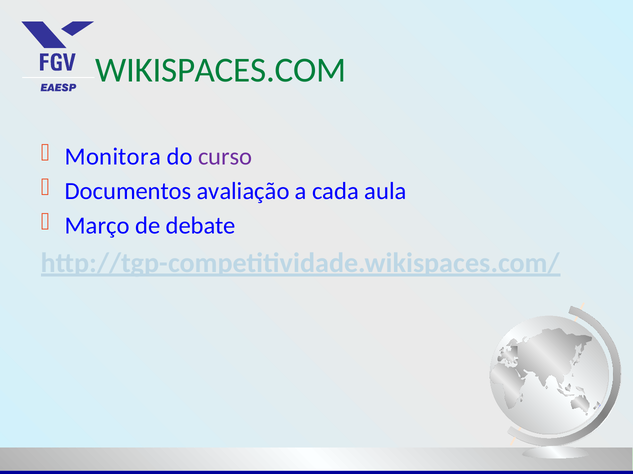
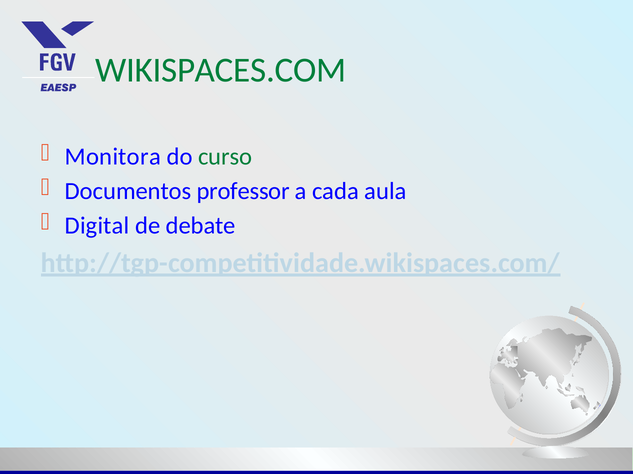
curso colour: purple -> green
avaliação: avaliação -> professor
Março: Março -> Digital
